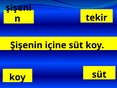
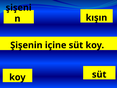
tekir: tekir -> kışın
